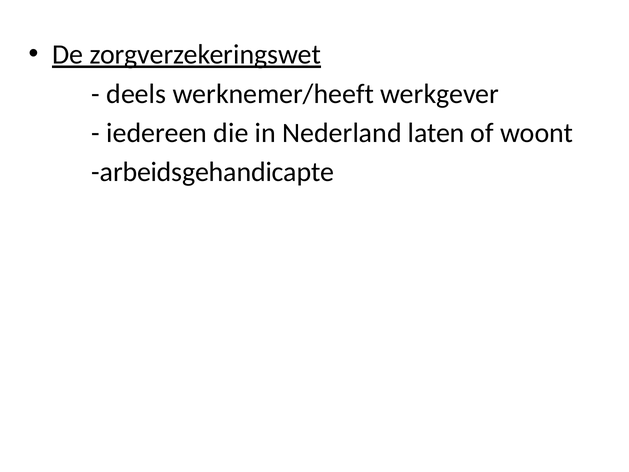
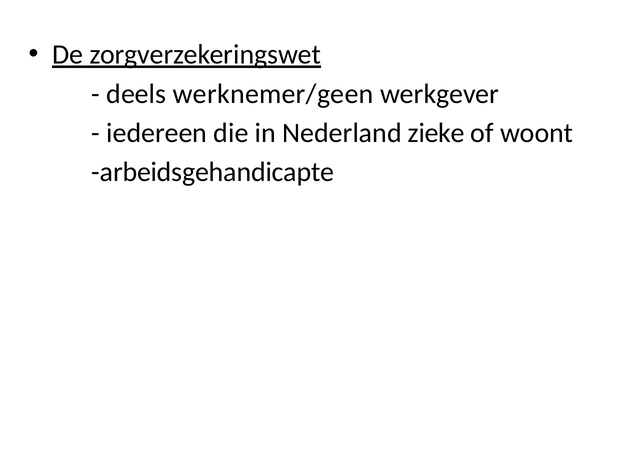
werknemer/heeft: werknemer/heeft -> werknemer/geen
laten: laten -> zieke
